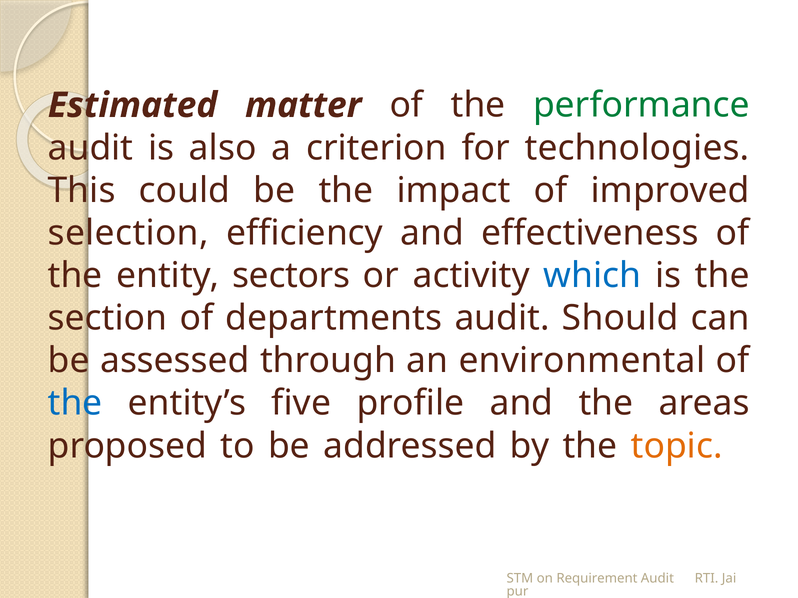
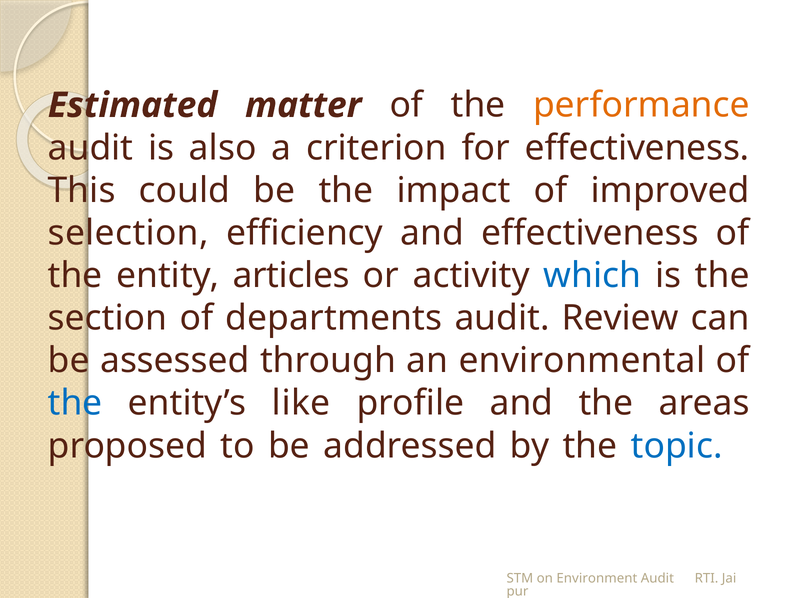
performance colour: green -> orange
for technologies: technologies -> effectiveness
sectors: sectors -> articles
Should: Should -> Review
five: five -> like
topic colour: orange -> blue
Requirement: Requirement -> Environment
